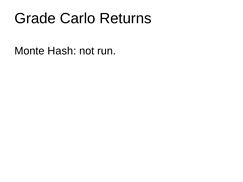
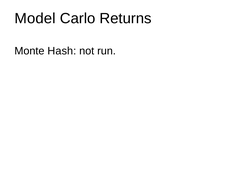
Grade: Grade -> Model
